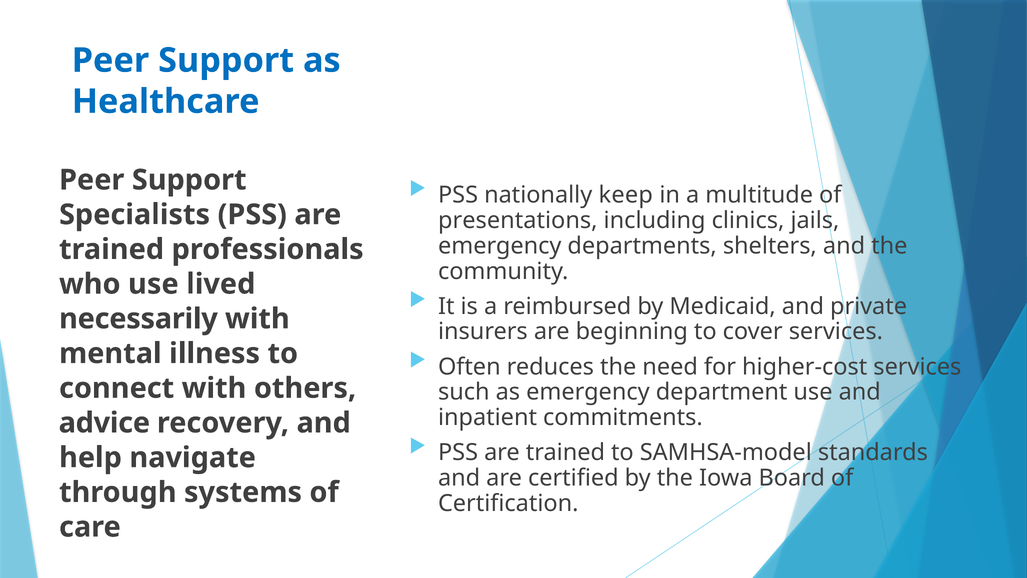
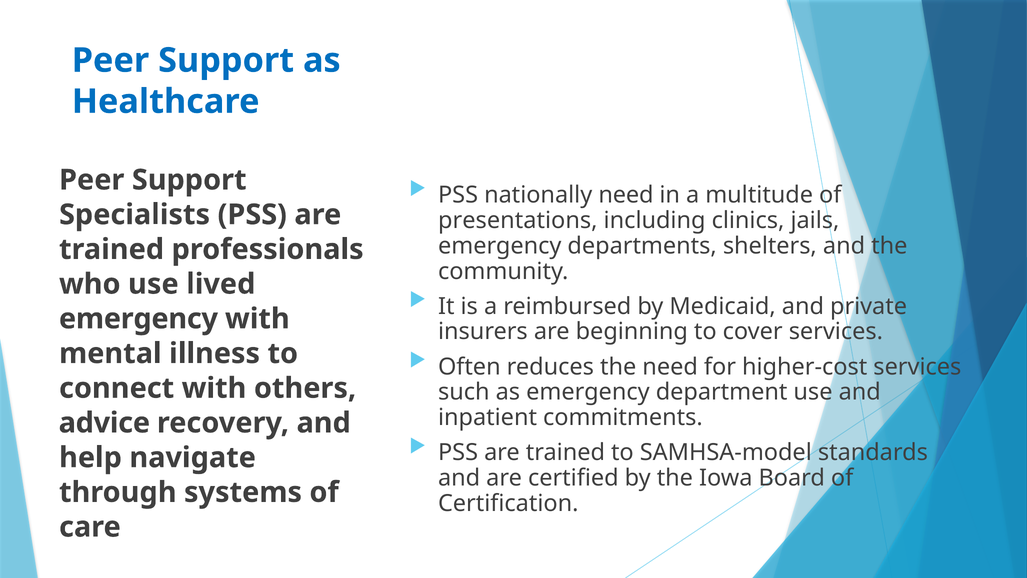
nationally keep: keep -> need
necessarily at (138, 319): necessarily -> emergency
